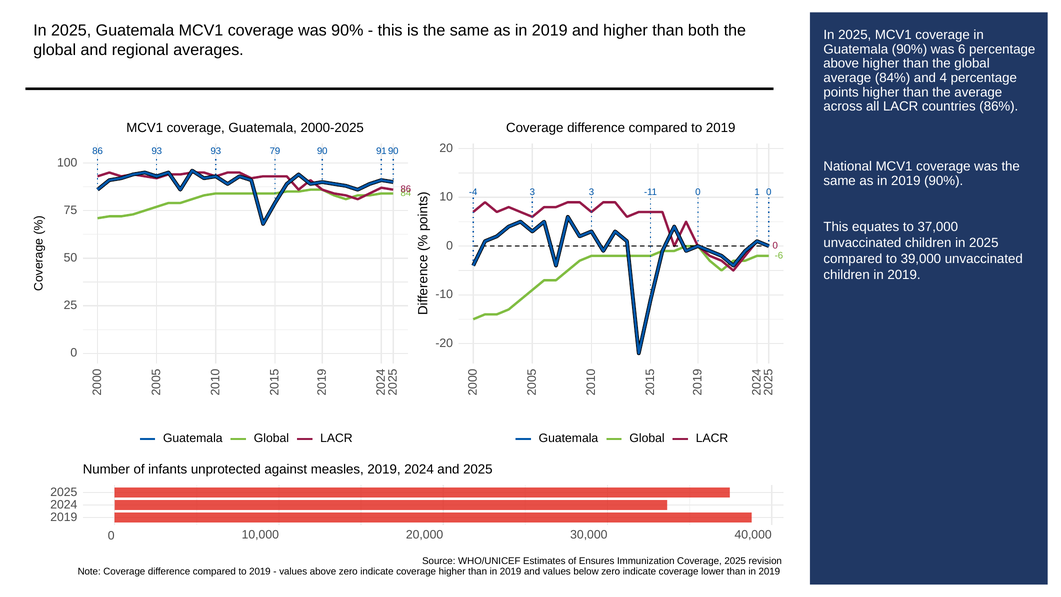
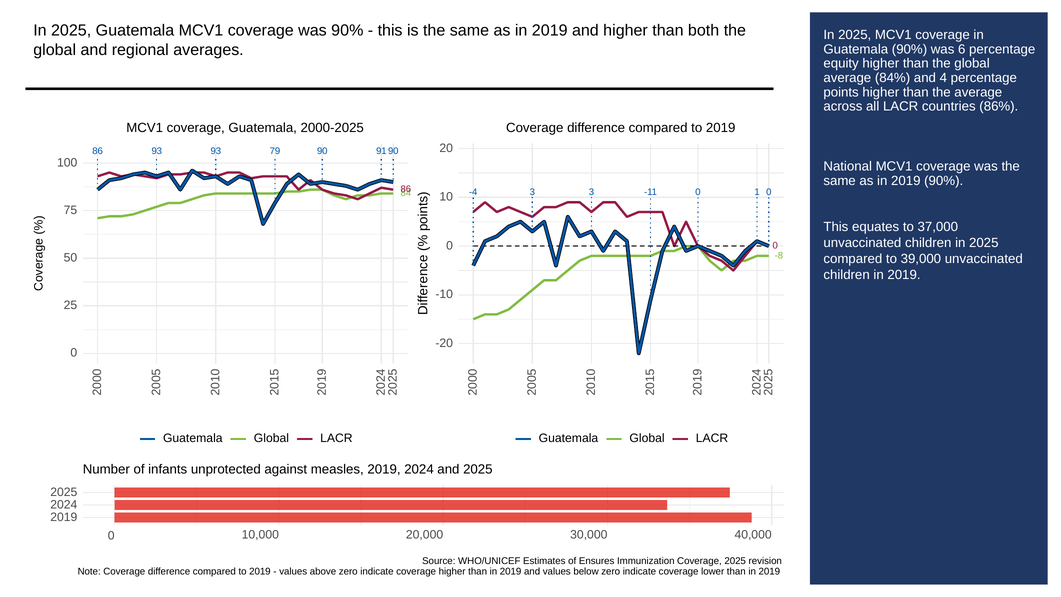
above at (841, 64): above -> equity
-6: -6 -> -8
